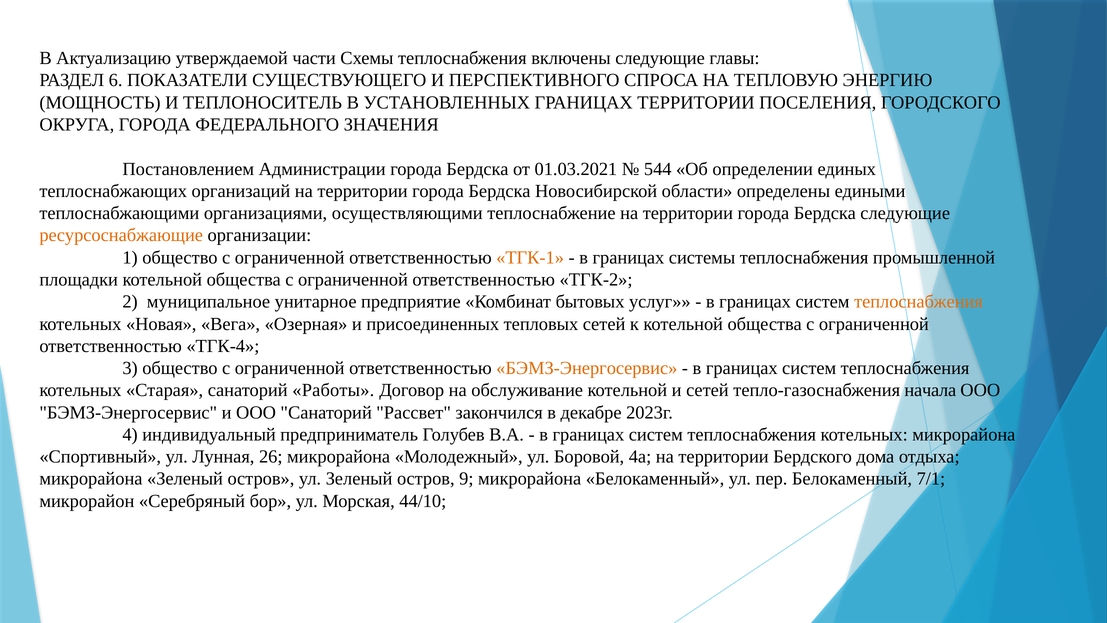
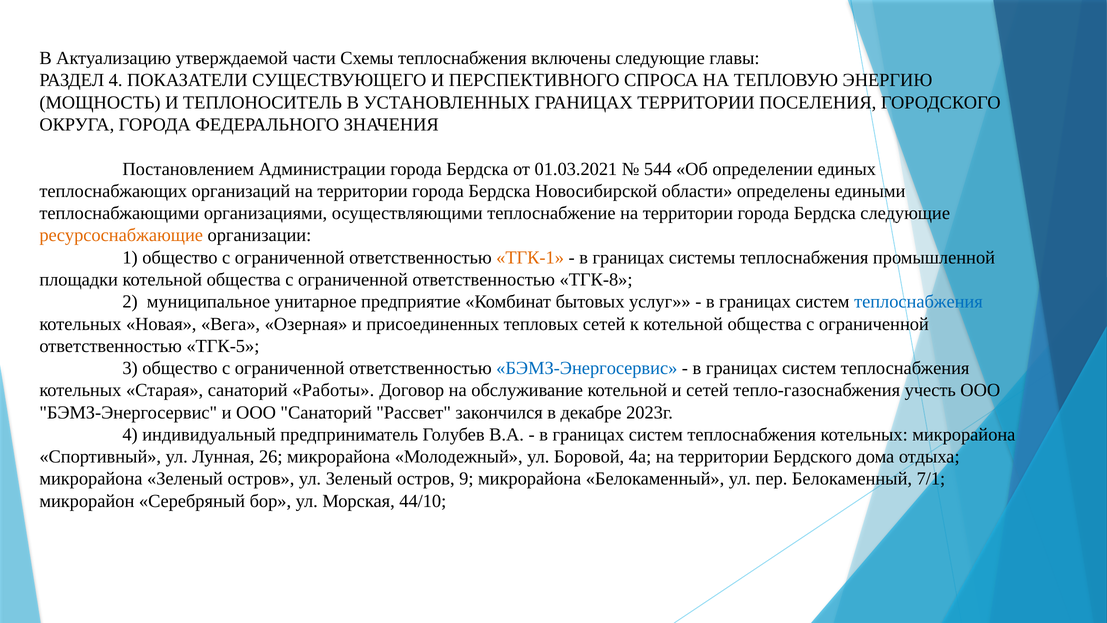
РАЗДЕЛ 6: 6 -> 4
ТГК-2: ТГК-2 -> ТГК-8
теплоснабжения at (918, 302) colour: orange -> blue
ТГК-4: ТГК-4 -> ТГК-5
БЭМЗ-Энергосервис at (587, 368) colour: orange -> blue
начала: начала -> учесть
